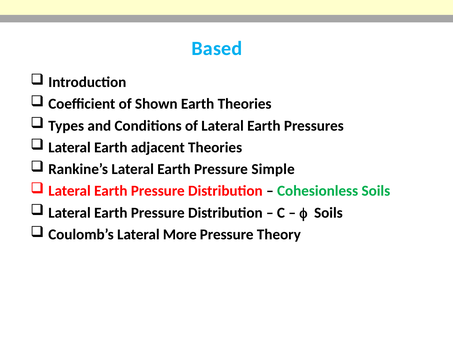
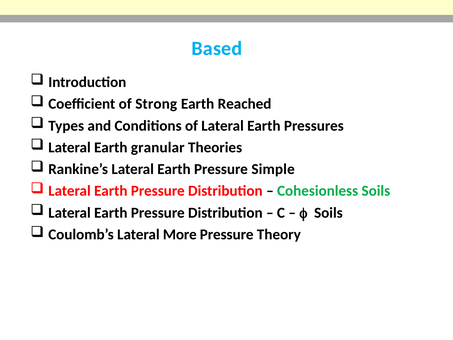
Shown: Shown -> Strong
Earth Theories: Theories -> Reached
adjacent: adjacent -> granular
